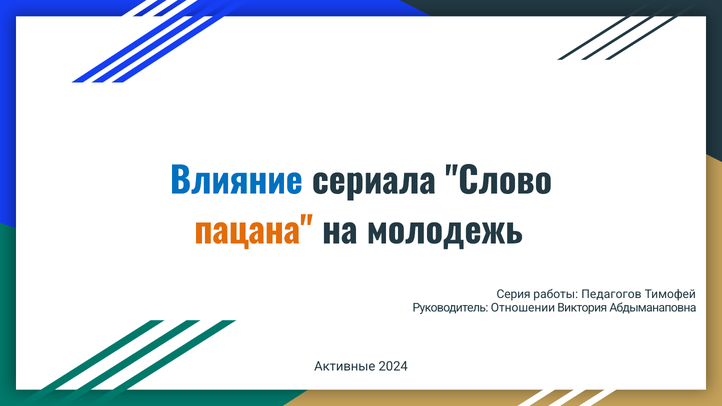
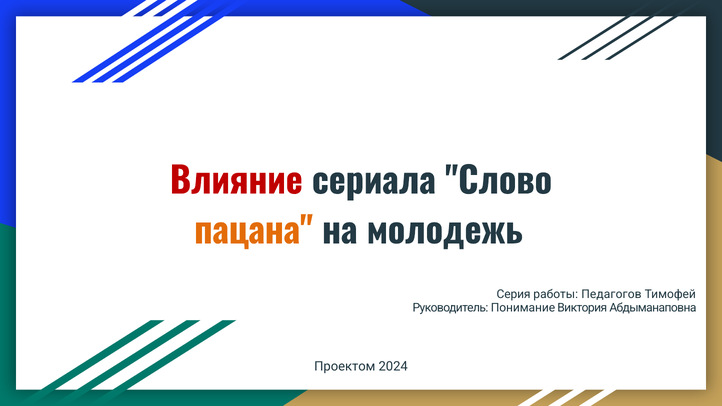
Влияние colour: blue -> red
Отношении: Отношении -> Понимание
Активные: Активные -> Проектом
